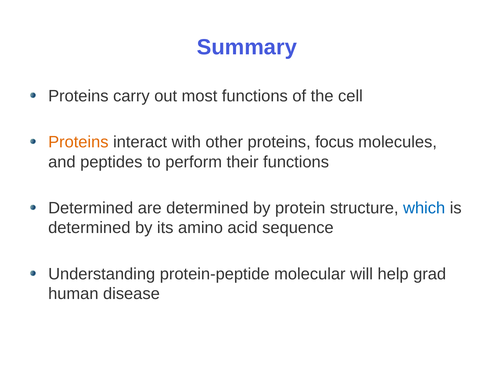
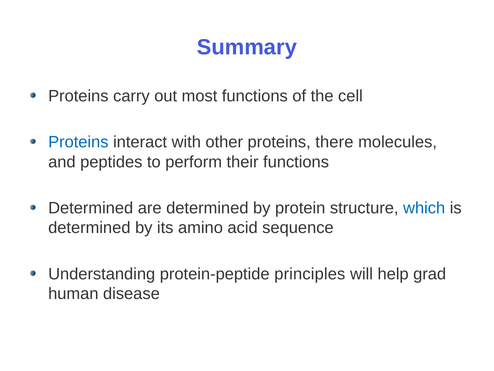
Proteins at (78, 142) colour: orange -> blue
focus: focus -> there
molecular: molecular -> principles
